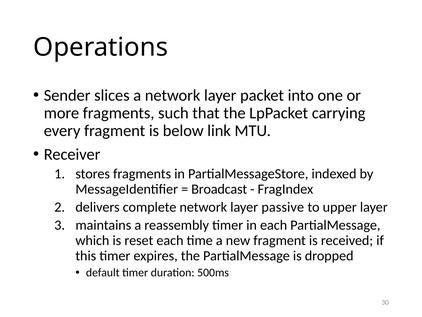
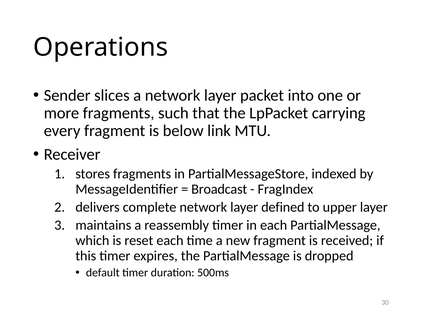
passive: passive -> defined
